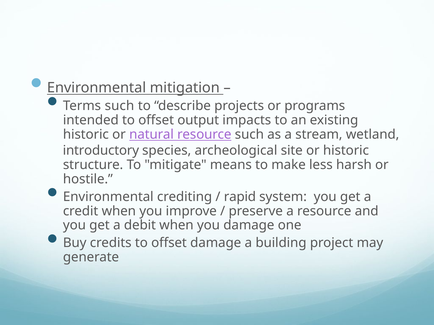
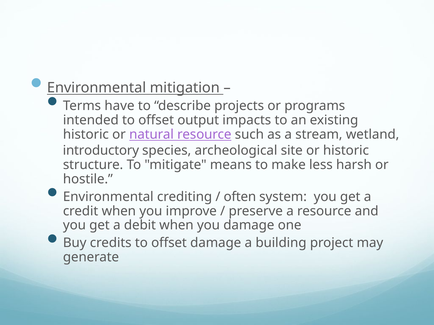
Terms such: such -> have
rapid: rapid -> often
